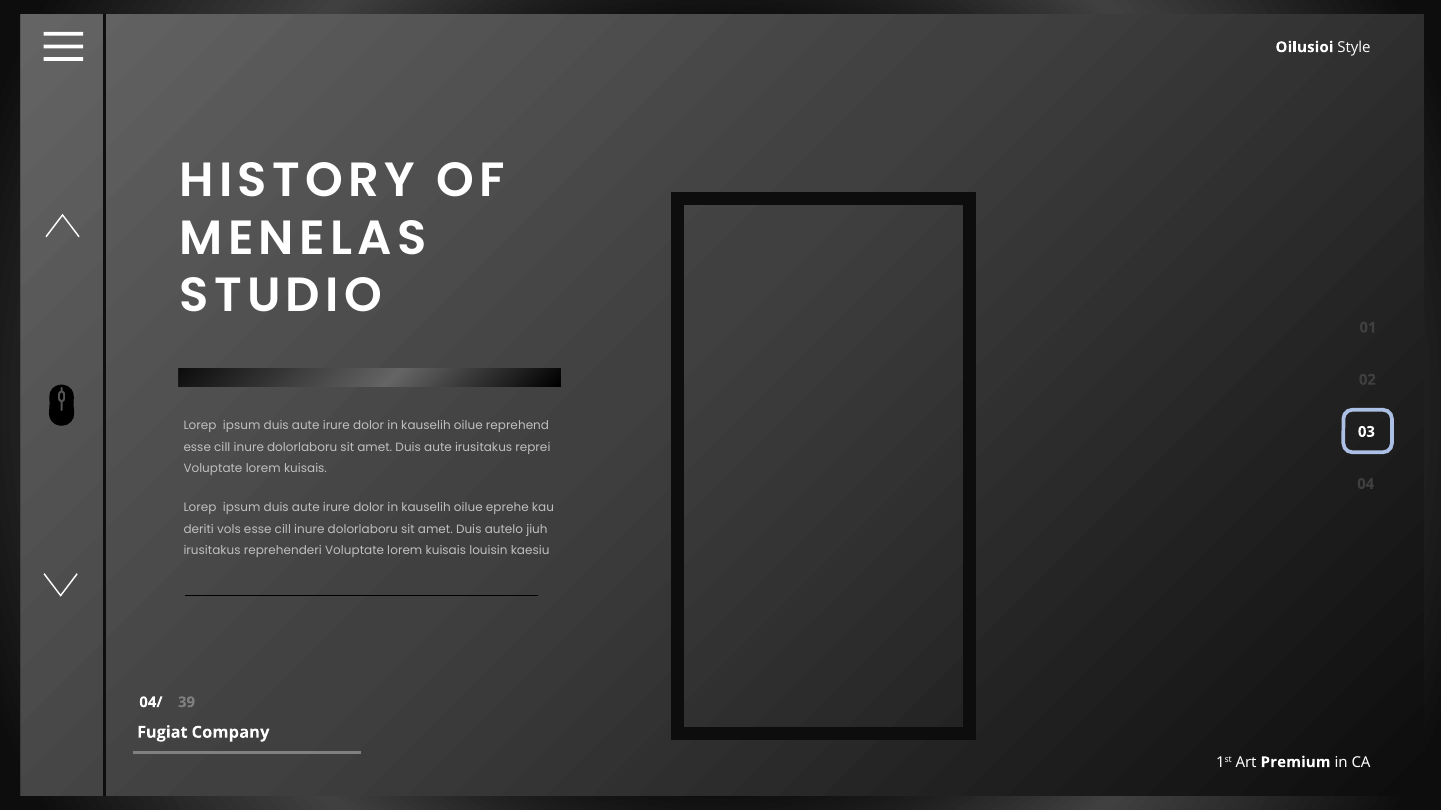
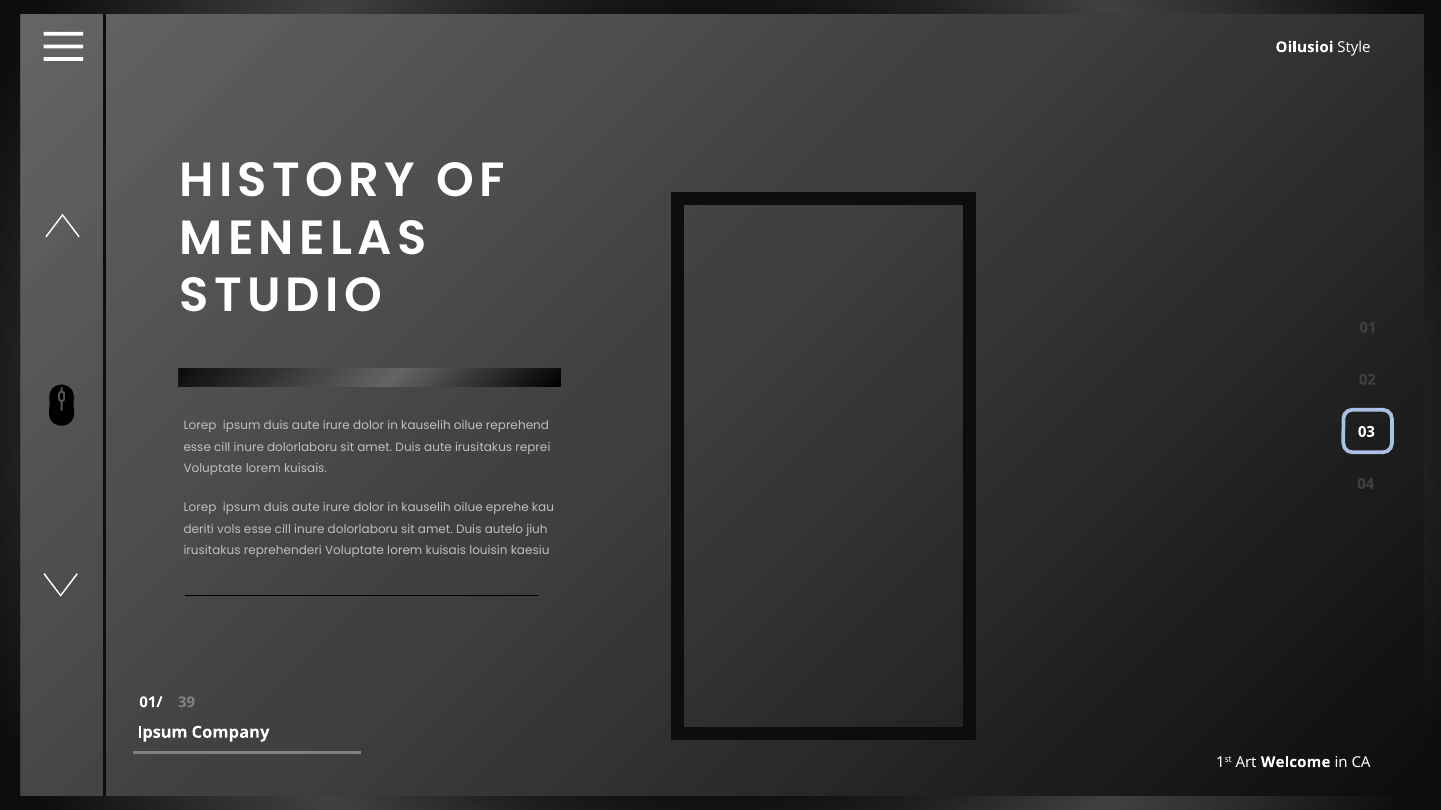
04/: 04/ -> 01/
Fugiat at (162, 733): Fugiat -> Ipsum
Premium: Premium -> Welcome
